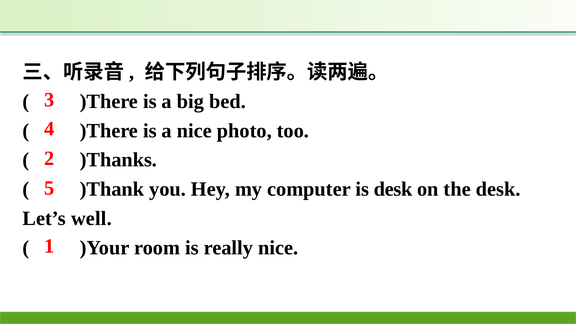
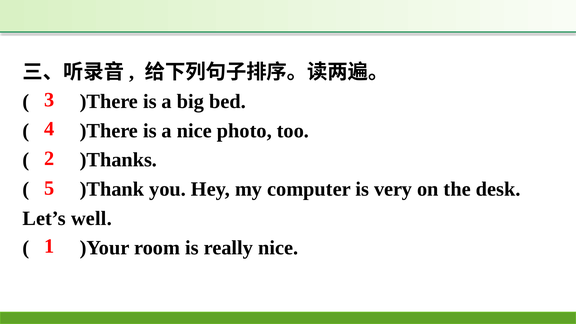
is desk: desk -> very
